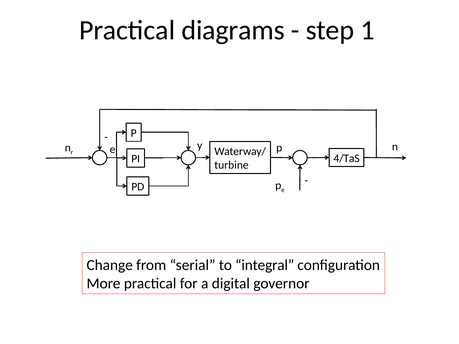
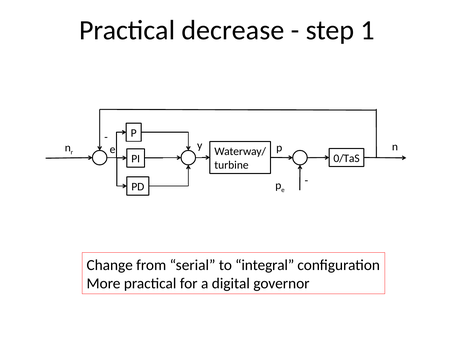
diagrams: diagrams -> decrease
4/TaS: 4/TaS -> 0/TaS
